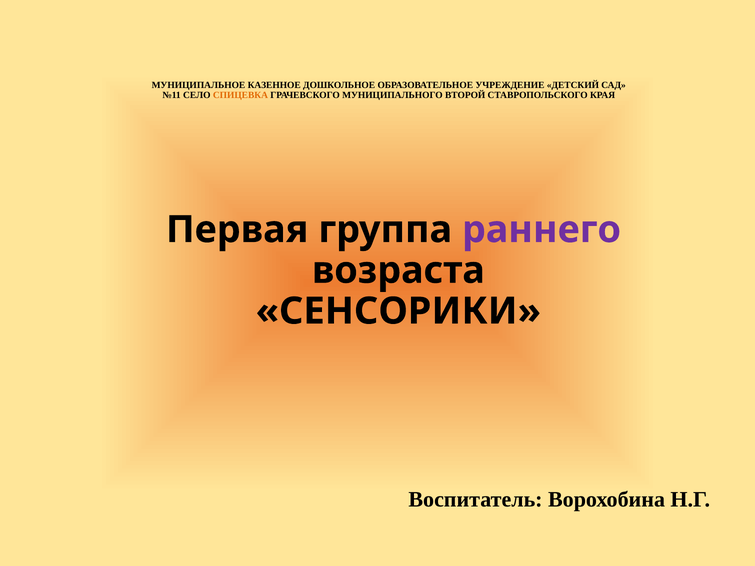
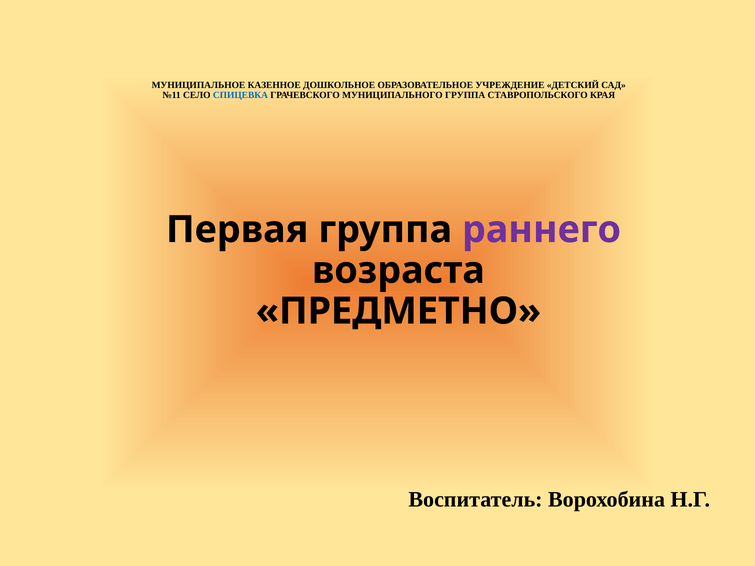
СПИЦЕВКА colour: orange -> blue
МУНИЦИПАЛЬНОГО ВТОРОЙ: ВТОРОЙ -> ГРУППА
СЕНСОРИКИ: СЕНСОРИКИ -> ПРЕДМЕТНО
